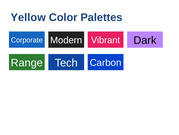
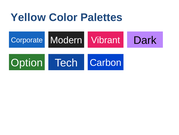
Range: Range -> Option
